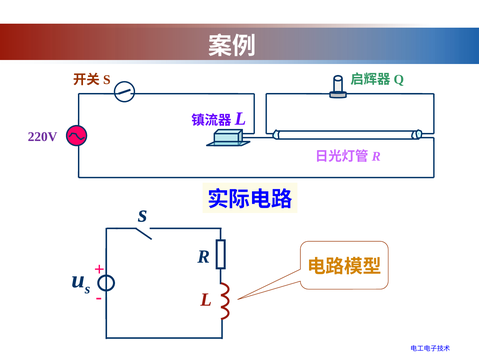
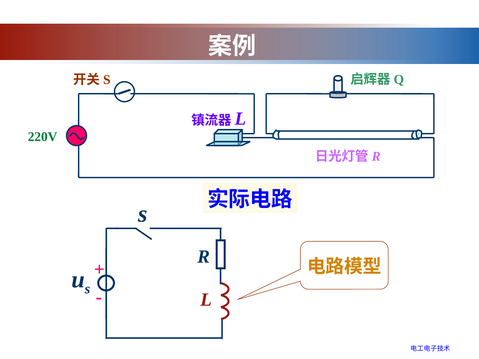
220V colour: purple -> green
